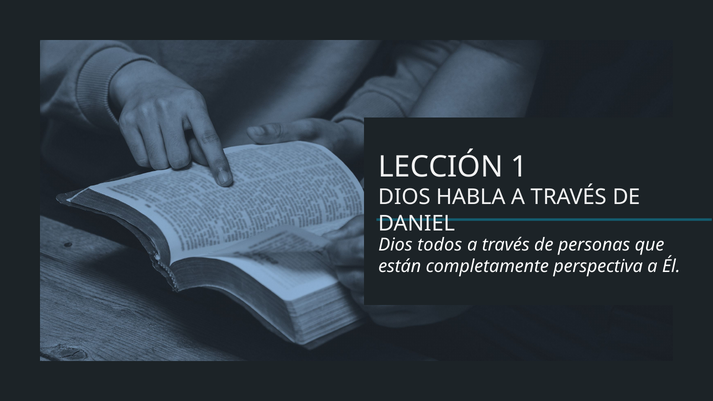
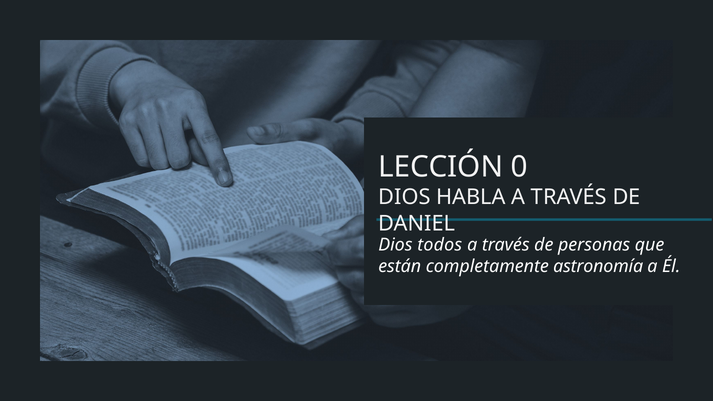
1: 1 -> 0
perspectiva: perspectiva -> astronomía
